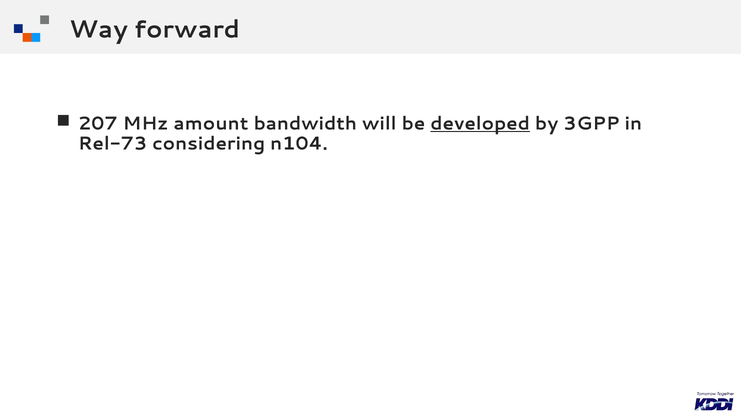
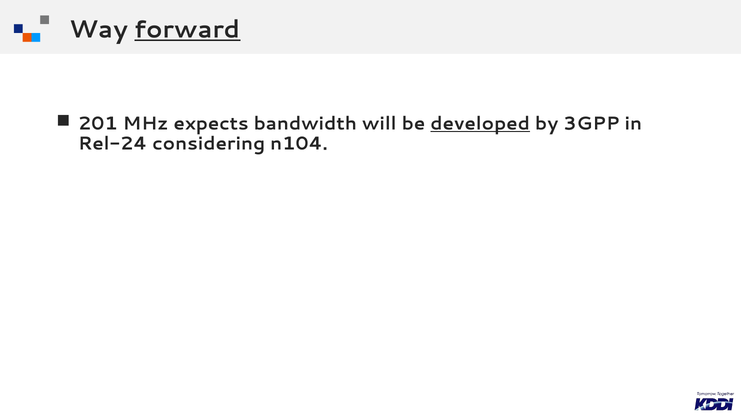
forward underline: none -> present
207: 207 -> 201
amount: amount -> expects
Rel-73: Rel-73 -> Rel-24
